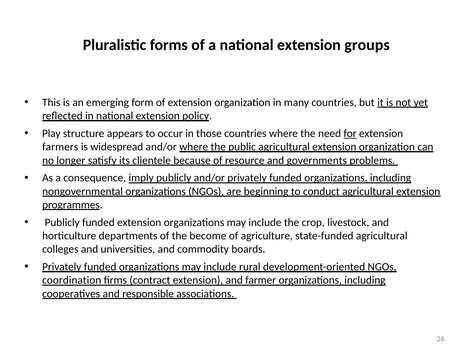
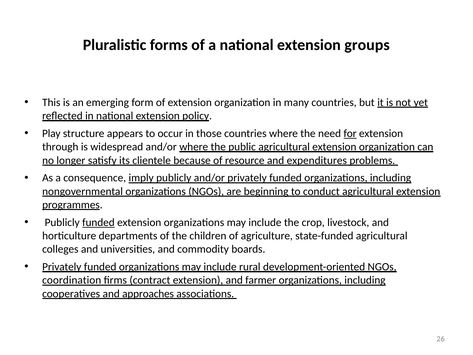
farmers: farmers -> through
governments: governments -> expenditures
funded at (98, 222) underline: none -> present
become: become -> children
responsible: responsible -> approaches
